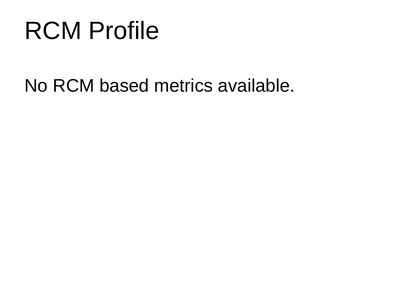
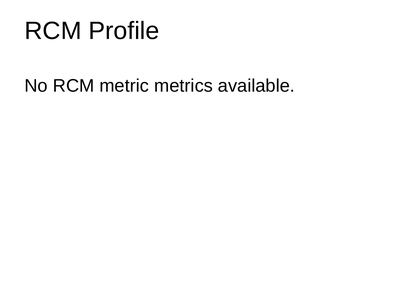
based: based -> metric
